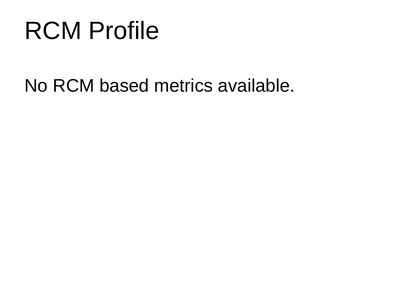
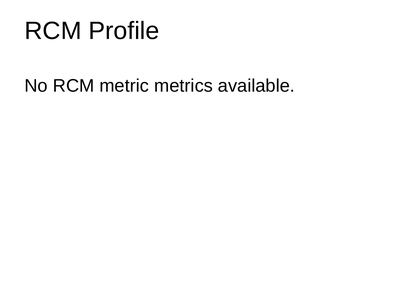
based: based -> metric
